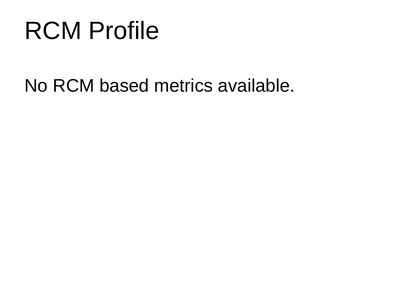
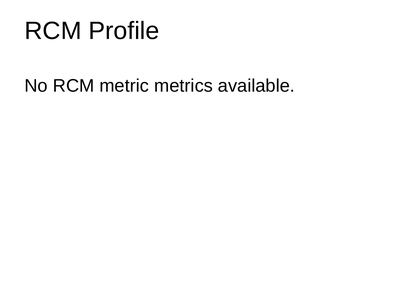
based: based -> metric
